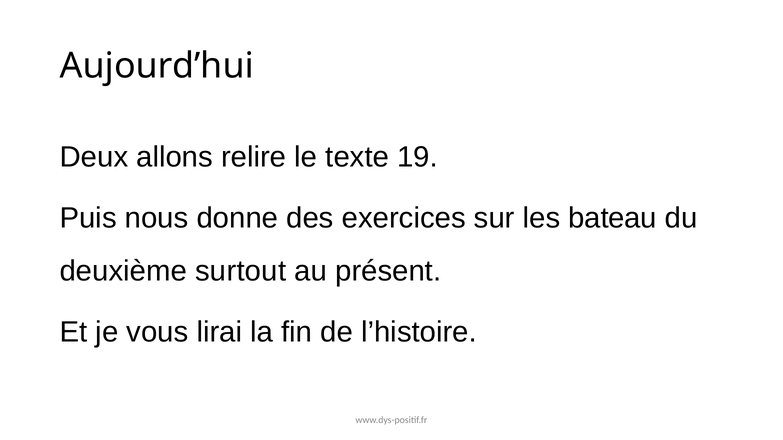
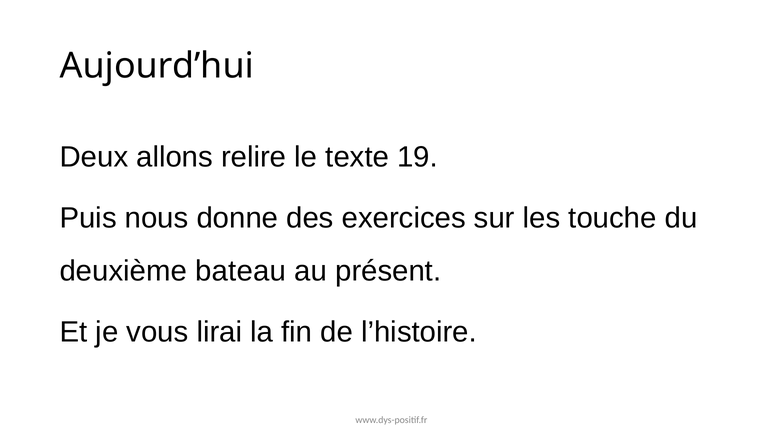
bateau: bateau -> touche
surtout: surtout -> bateau
